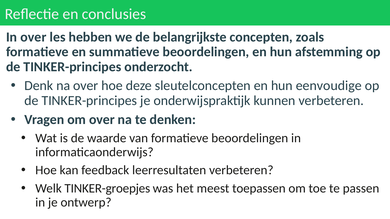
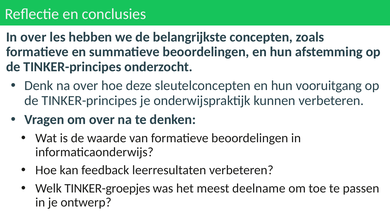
eenvoudige: eenvoudige -> vooruitgang
toepassen: toepassen -> deelname
